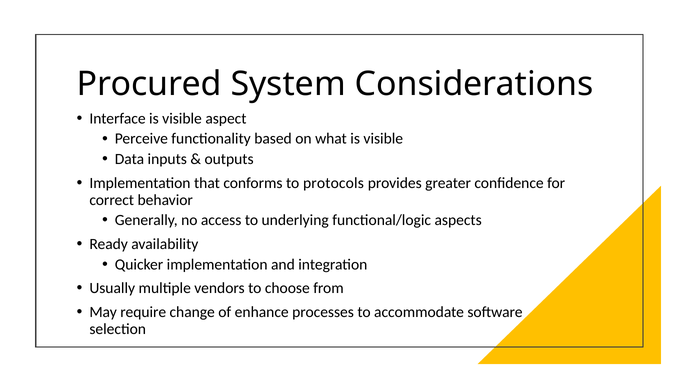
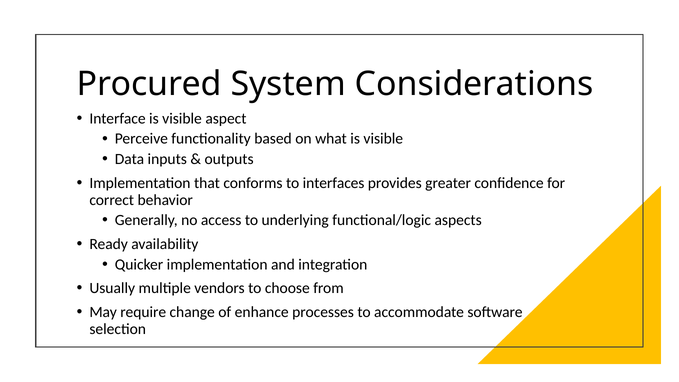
protocols: protocols -> interfaces
